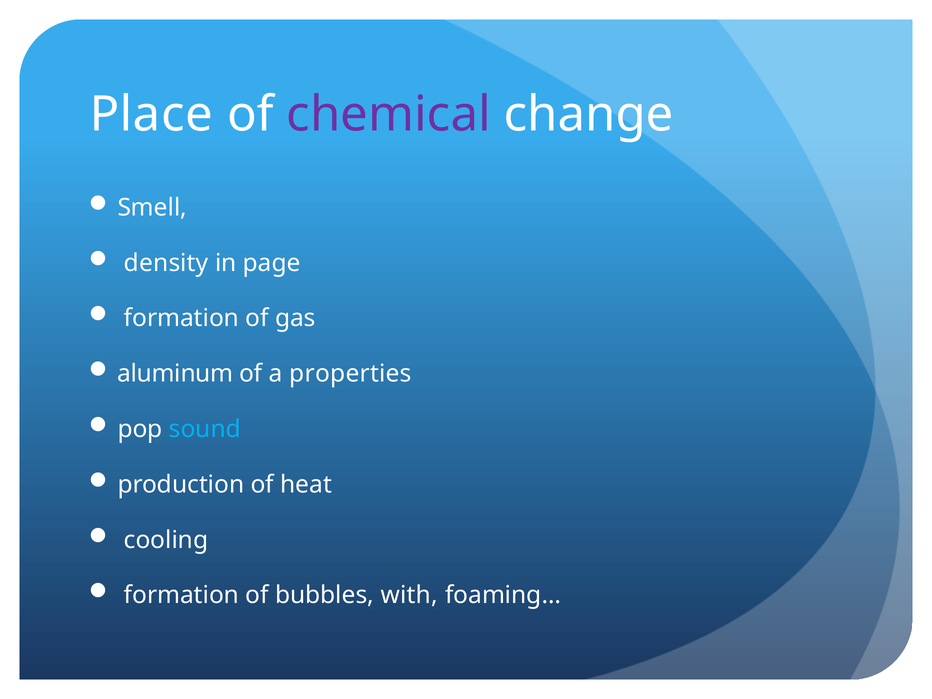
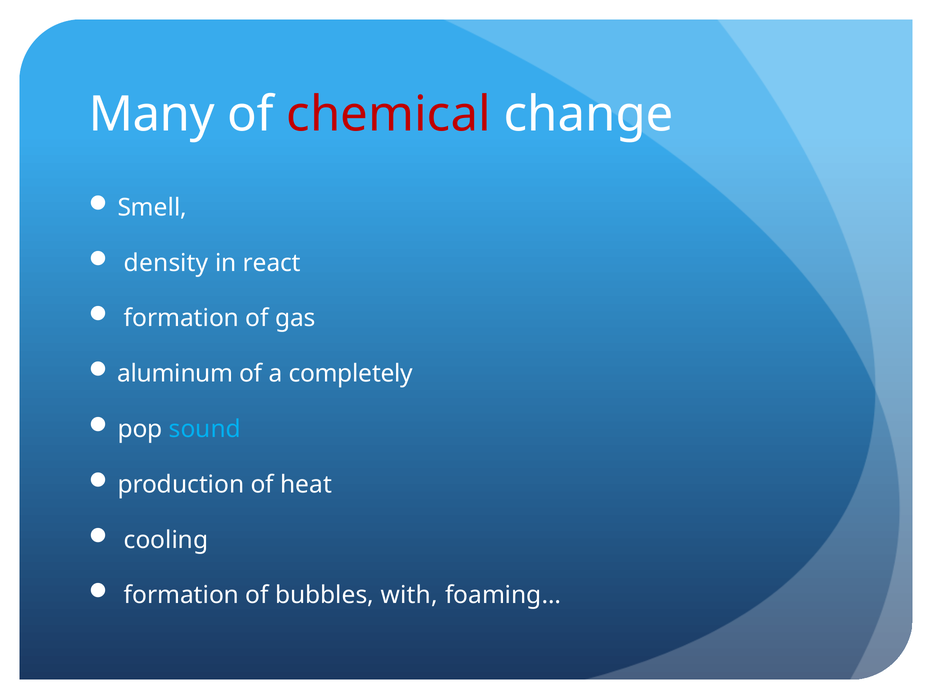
Place: Place -> Many
chemical colour: purple -> red
page: page -> react
properties: properties -> completely
